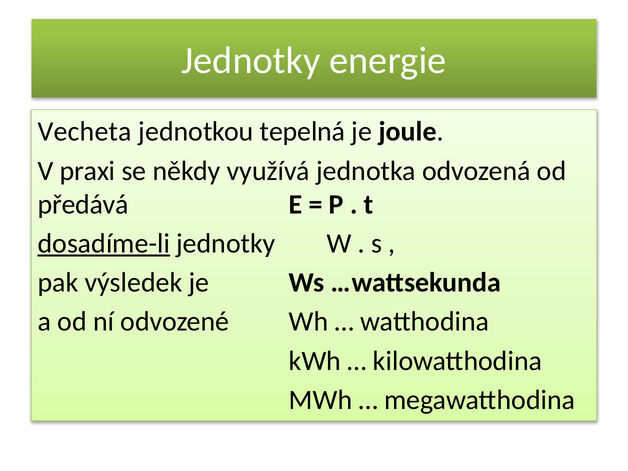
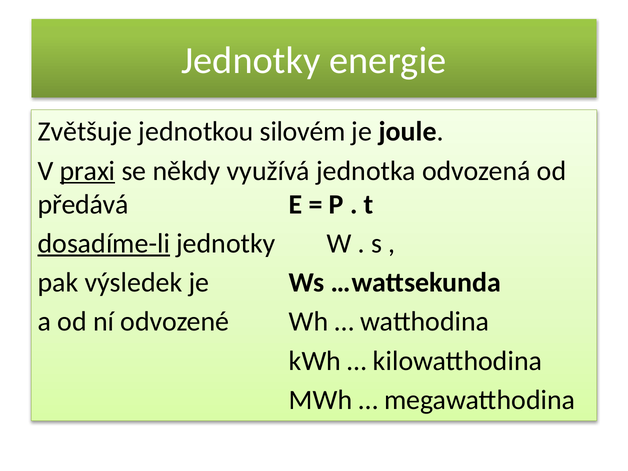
Vecheta: Vecheta -> Zvětšuje
tepelná: tepelná -> silovém
praxi underline: none -> present
